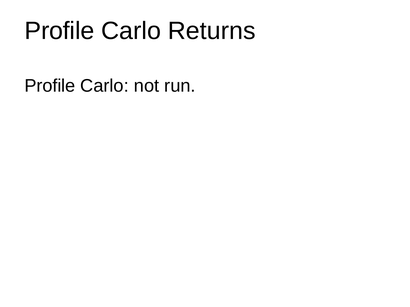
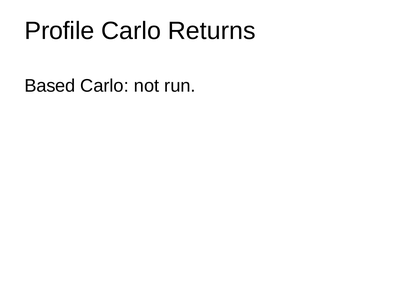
Profile at (50, 86): Profile -> Based
